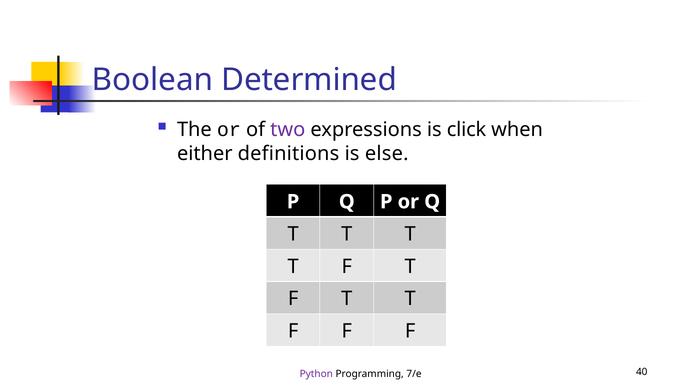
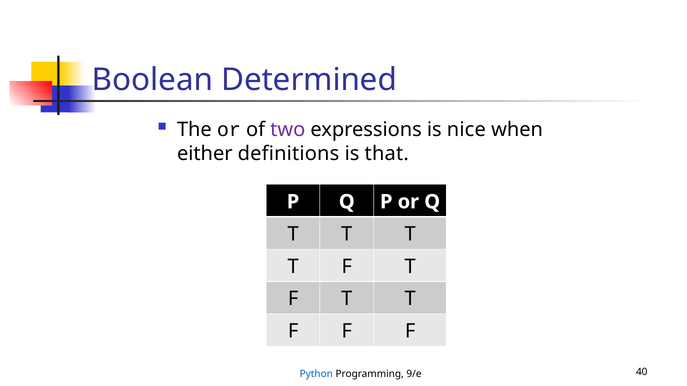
click: click -> nice
else: else -> that
Python colour: purple -> blue
7/e: 7/e -> 9/e
